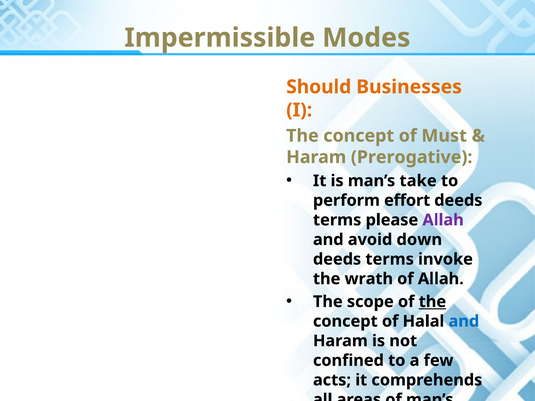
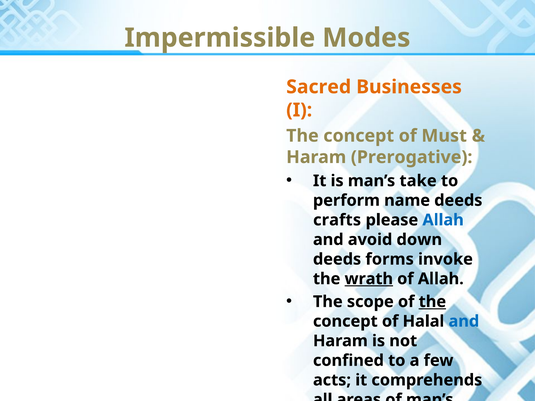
Should: Should -> Sacred
effort: effort -> name
terms at (337, 220): terms -> crafts
Allah at (443, 220) colour: purple -> blue
terms at (390, 259): terms -> forms
wrath underline: none -> present
